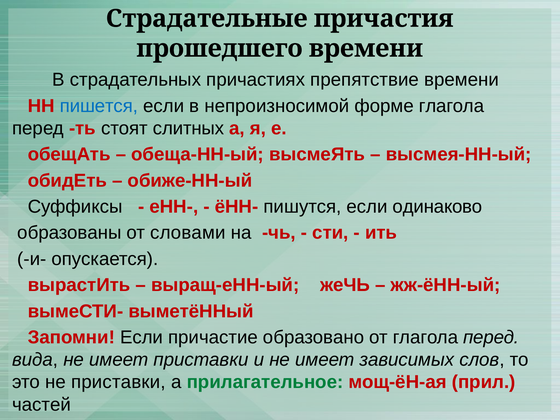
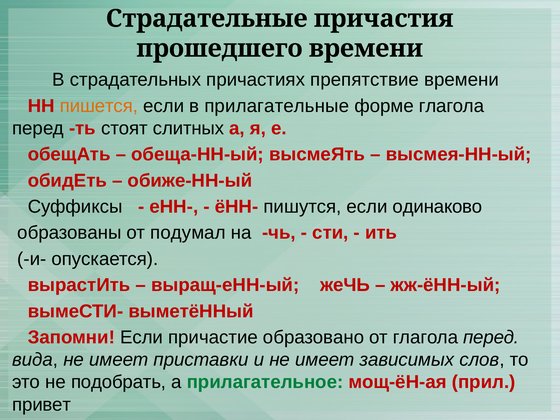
пишется colour: blue -> orange
непроизносимой: непроизносимой -> прилагательные
словами: словами -> подумал
не приставки: приставки -> подобрать
частей: частей -> привет
